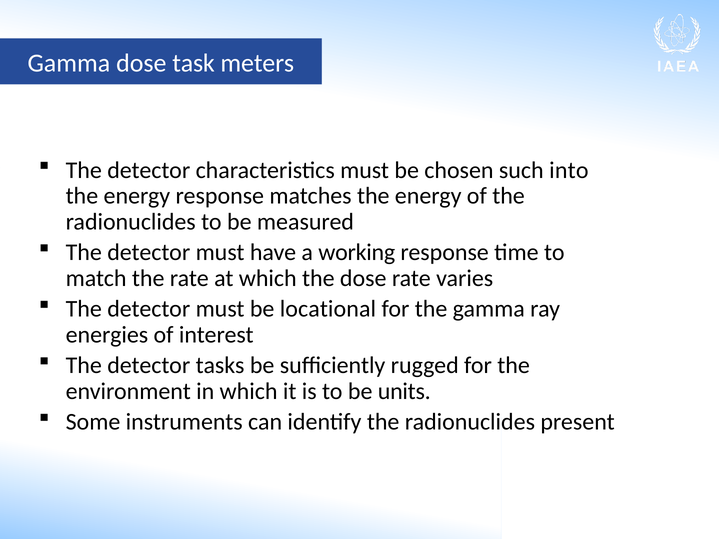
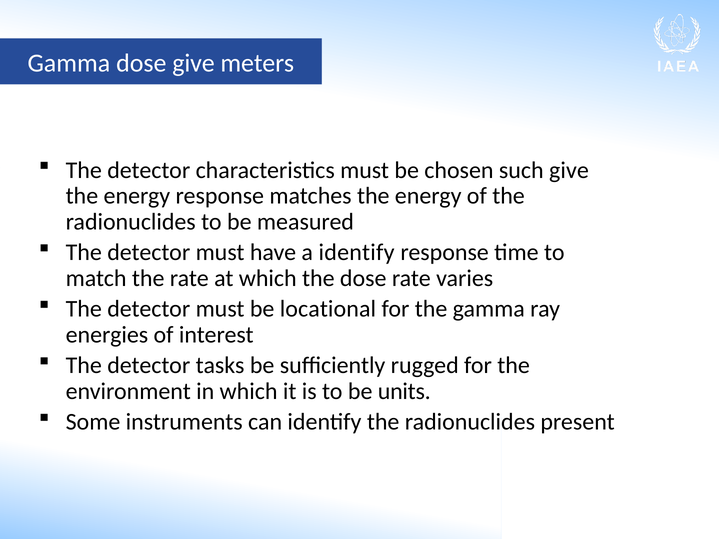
dose task: task -> give
such into: into -> give
a working: working -> identify
